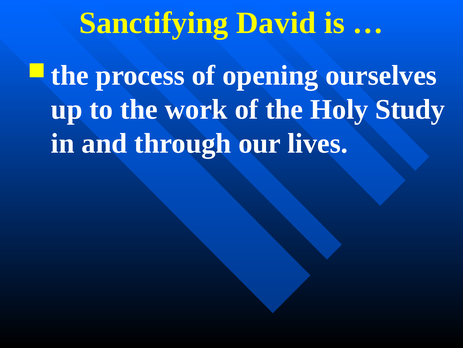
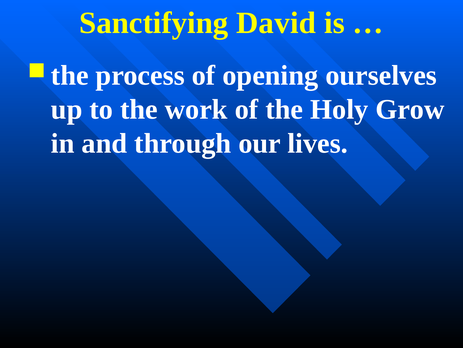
Study: Study -> Grow
